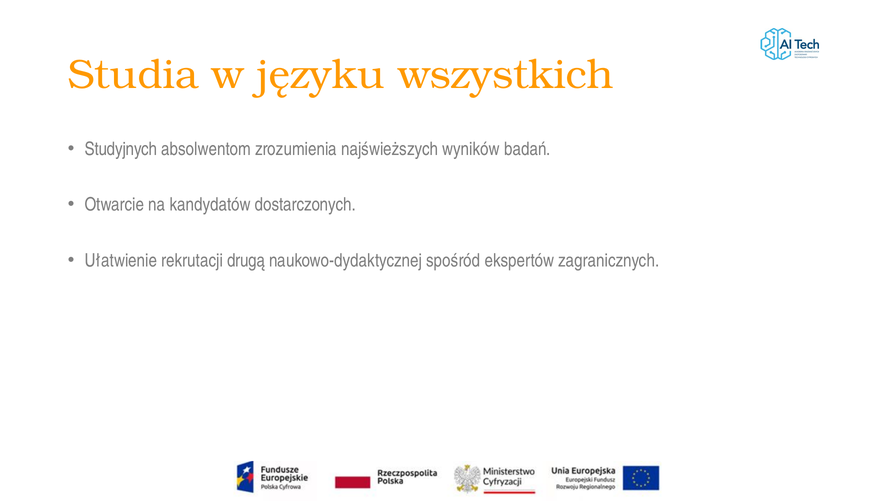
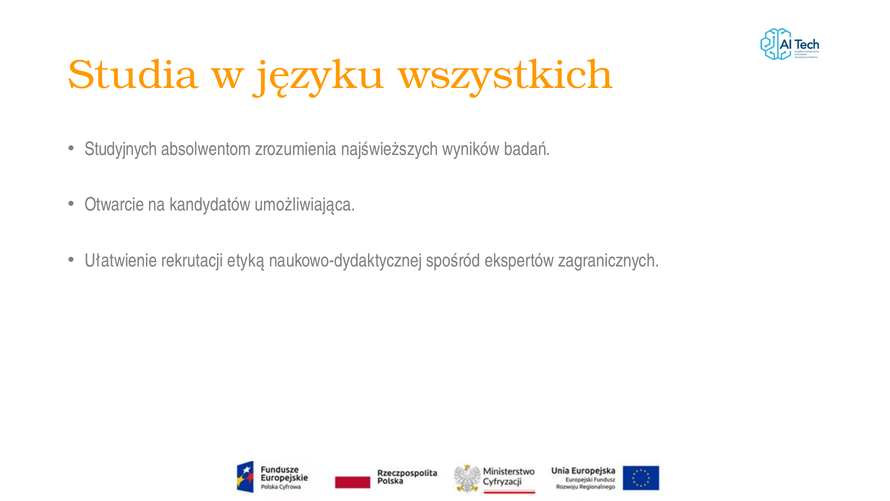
dostarczonych: dostarczonych -> umożliwiająca
drugą: drugą -> etyką
